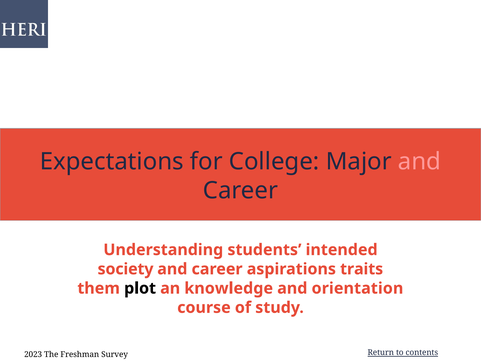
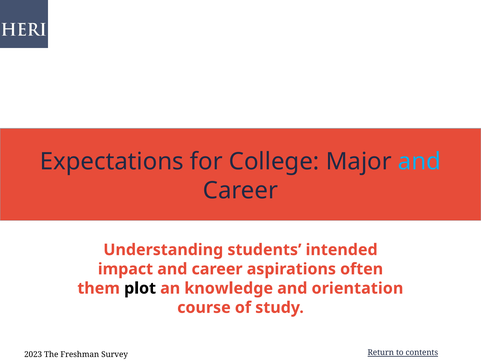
and at (420, 162) colour: pink -> light blue
society: society -> impact
traits: traits -> often
